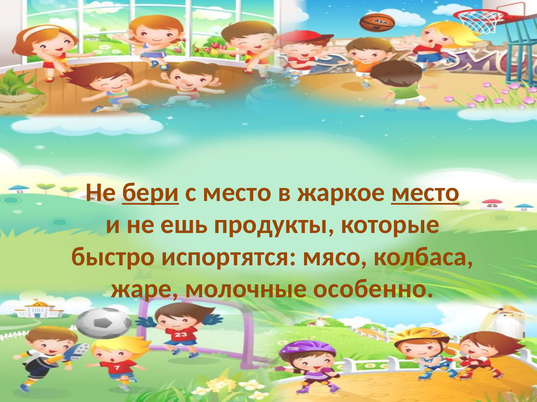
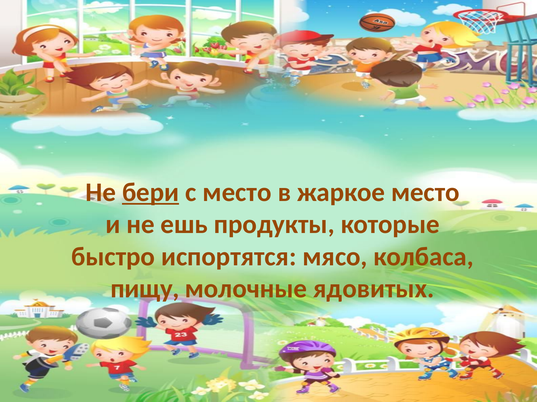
место at (425, 193) underline: present -> none
жаре: жаре -> пищу
особенно: особенно -> ядовитых
